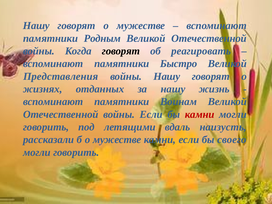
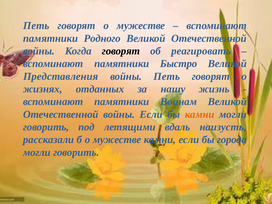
Нашу at (36, 26): Нашу -> Петь
Родным: Родным -> Родного
войны Нашу: Нашу -> Петь
камни at (200, 114) colour: red -> orange
своего: своего -> города
